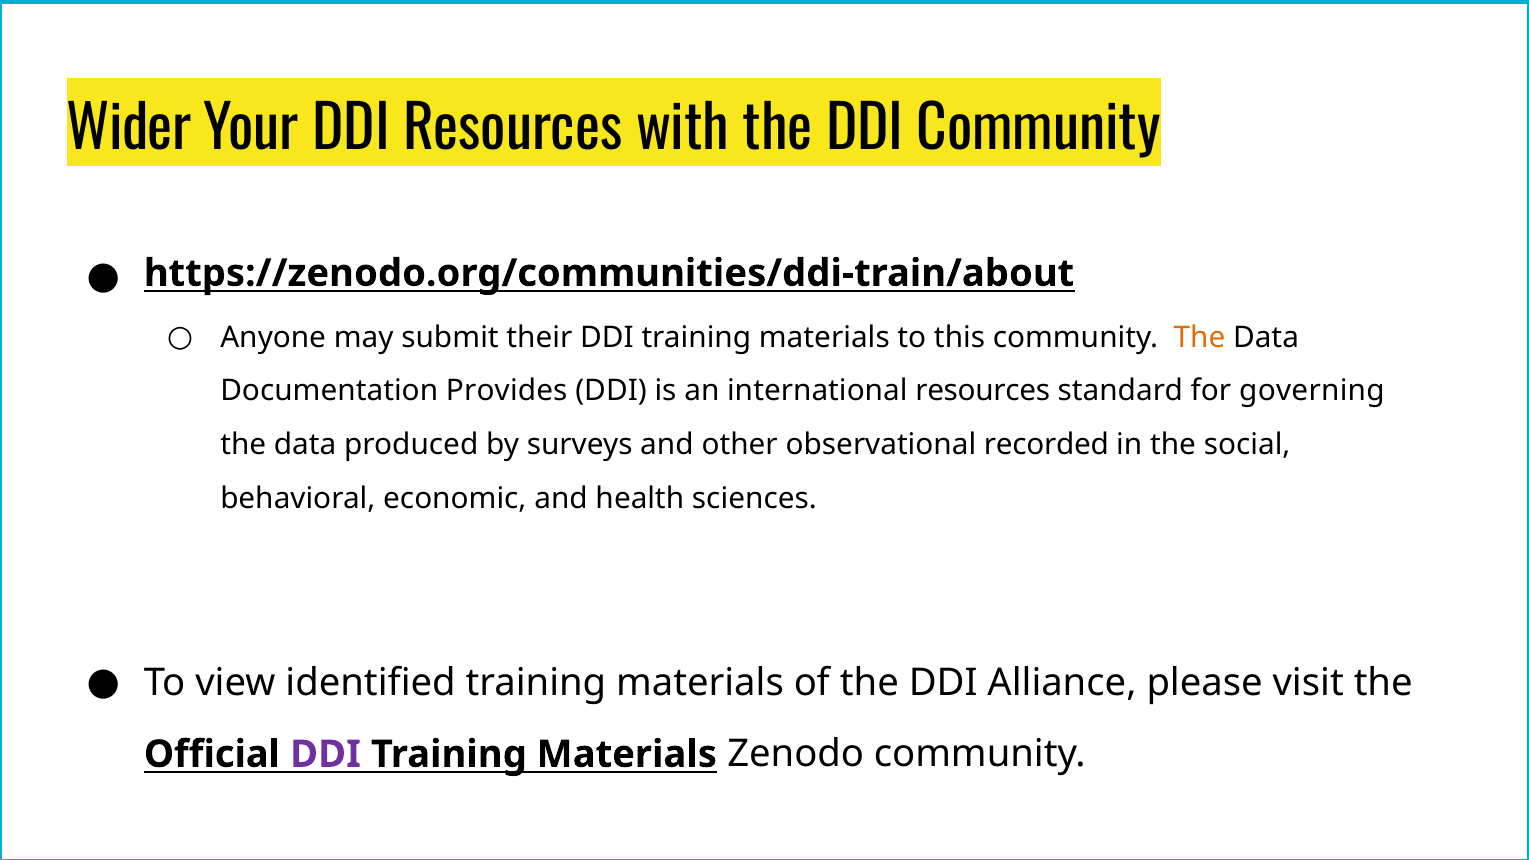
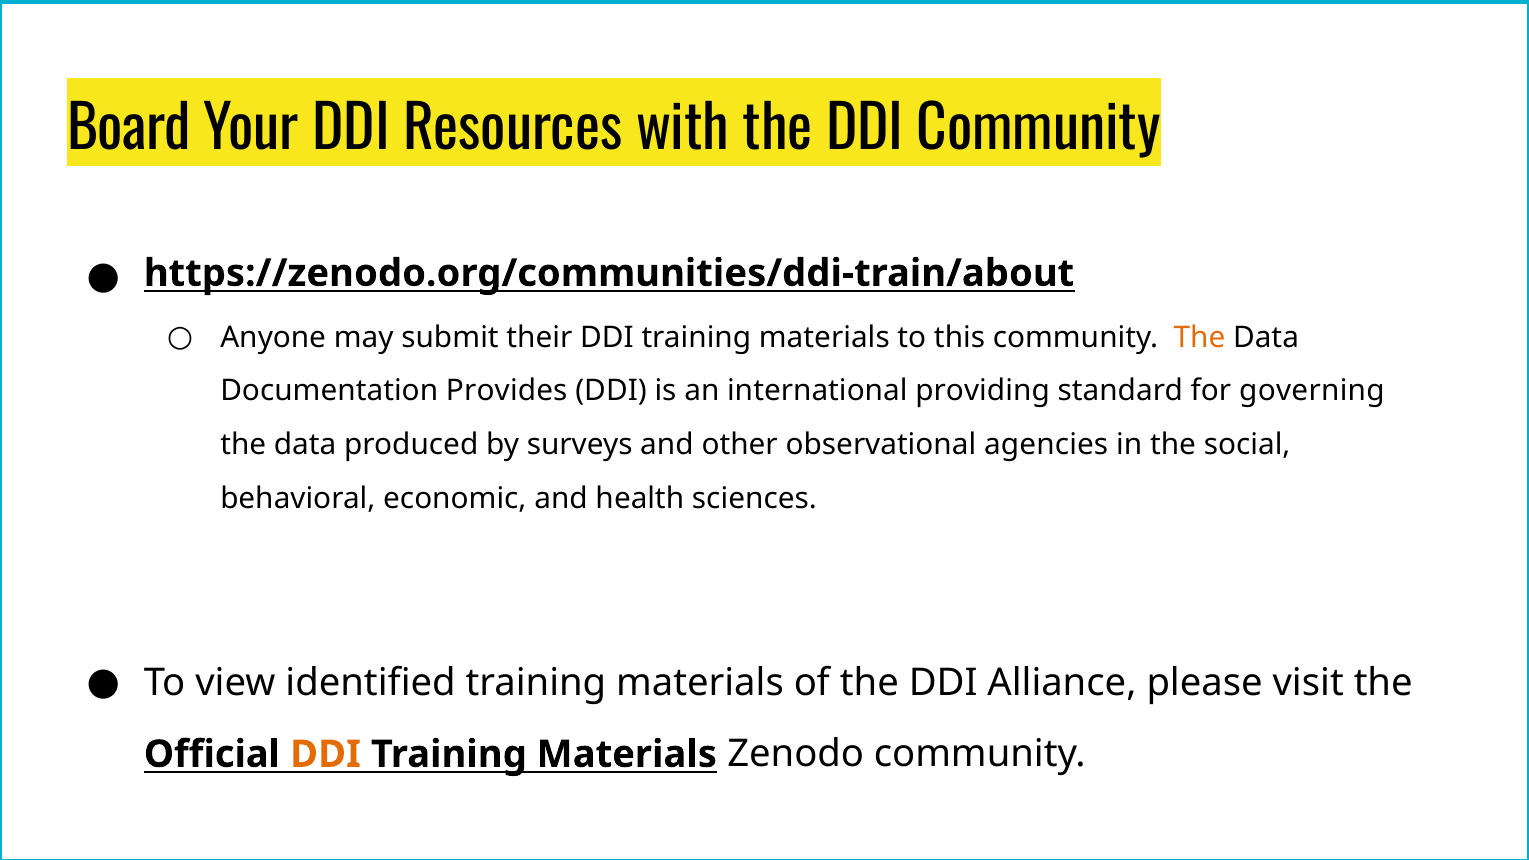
Wider: Wider -> Board
international resources: resources -> providing
recorded: recorded -> agencies
DDI at (325, 754) colour: purple -> orange
